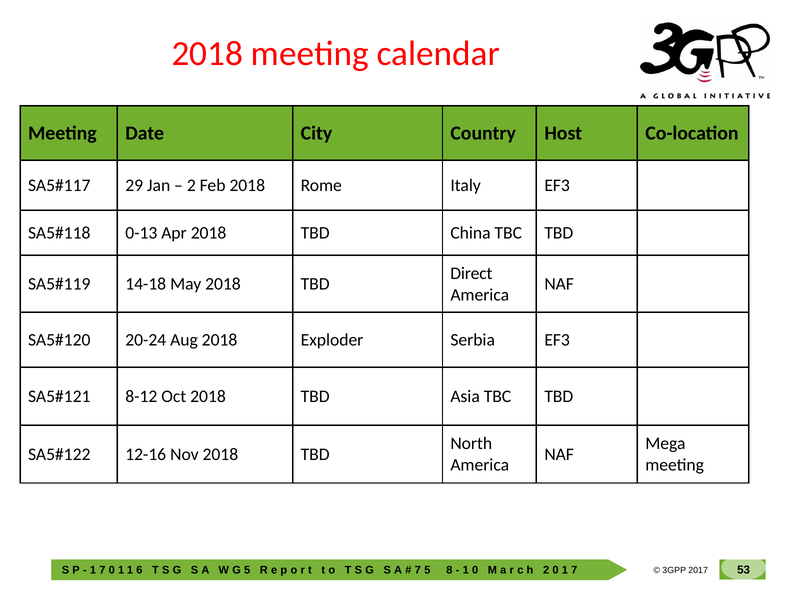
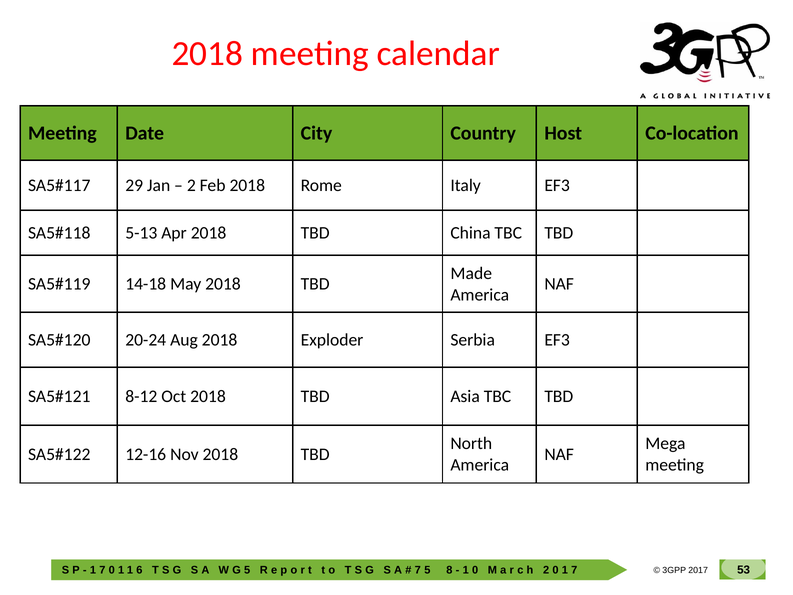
0-13: 0-13 -> 5-13
Direct: Direct -> Made
